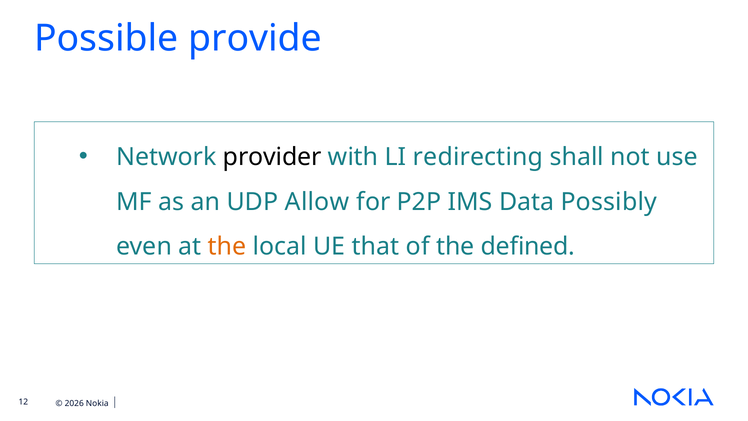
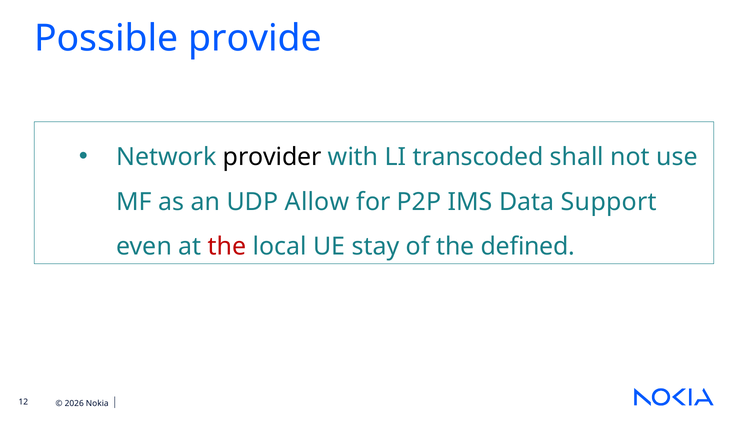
redirecting: redirecting -> transcoded
Possibly: Possibly -> Support
the at (227, 247) colour: orange -> red
that: that -> stay
